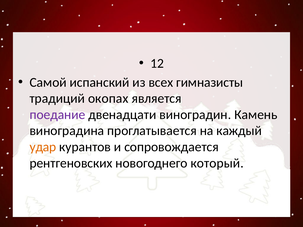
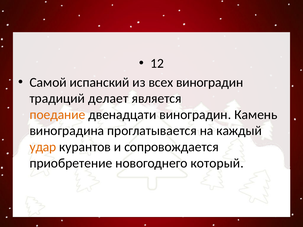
всех гимназисты: гимназисты -> виноградин
окопах: окопах -> делает
поедание colour: purple -> orange
рентгеновских: рентгеновских -> приобретение
